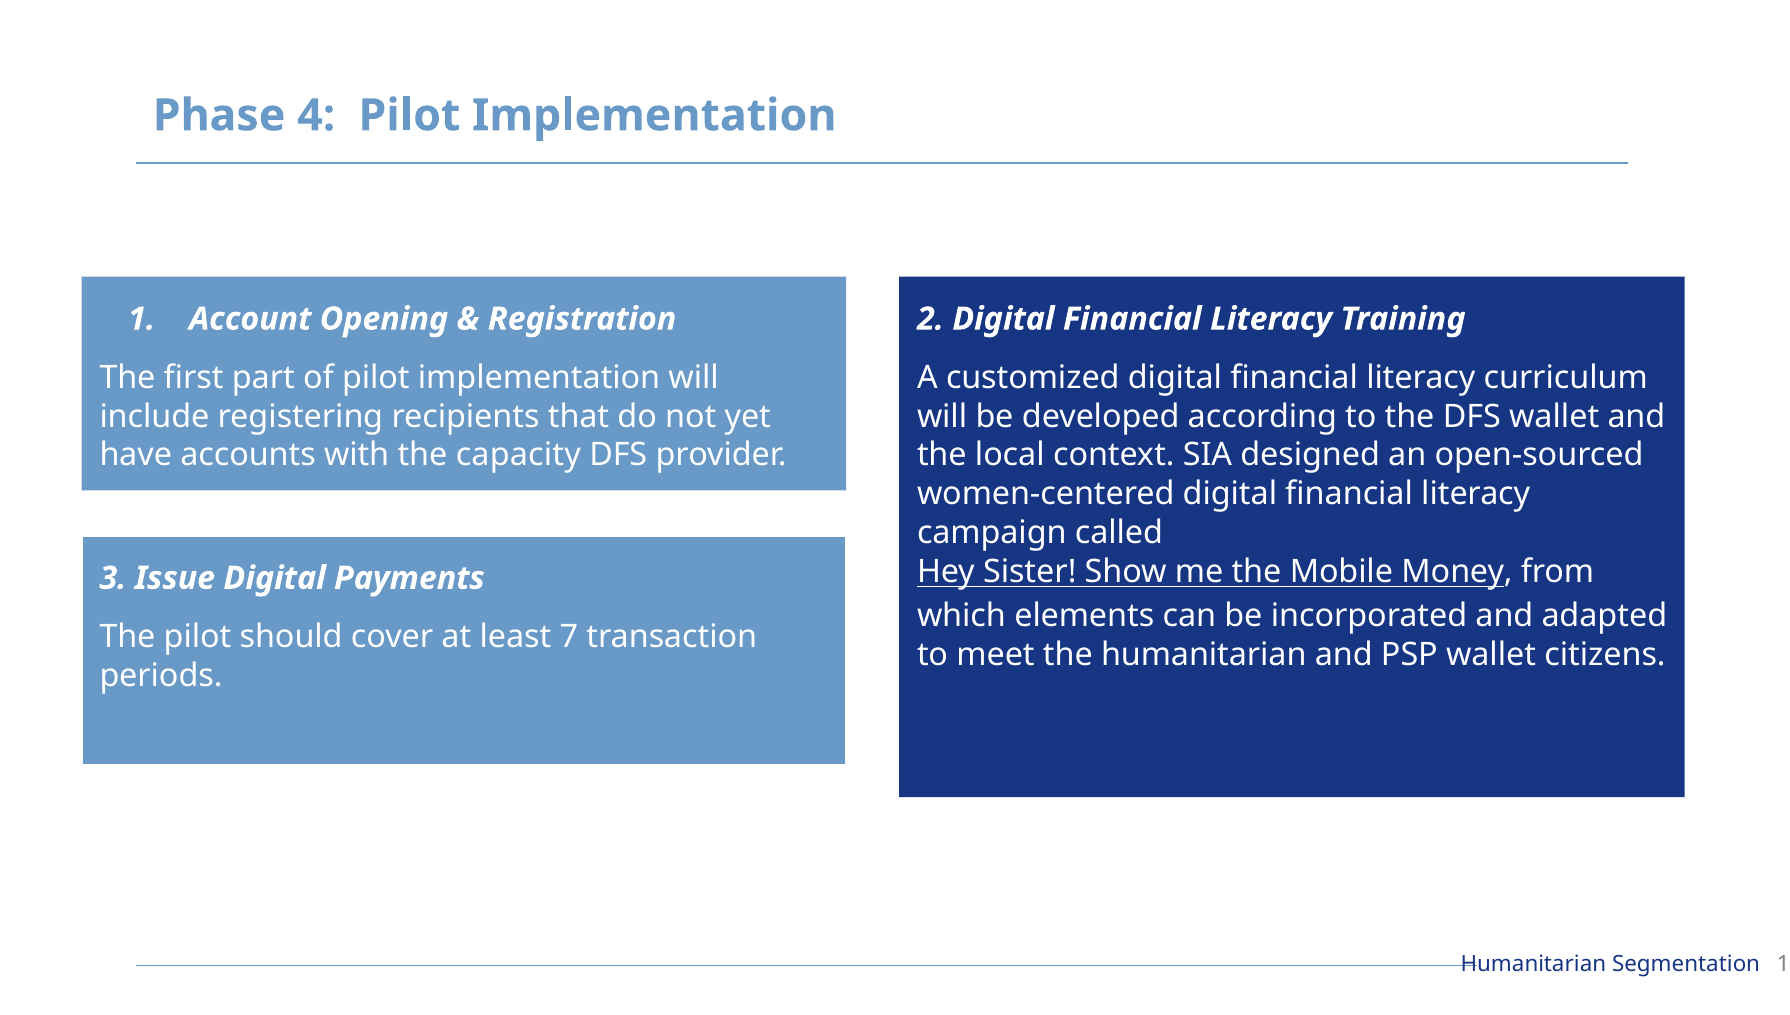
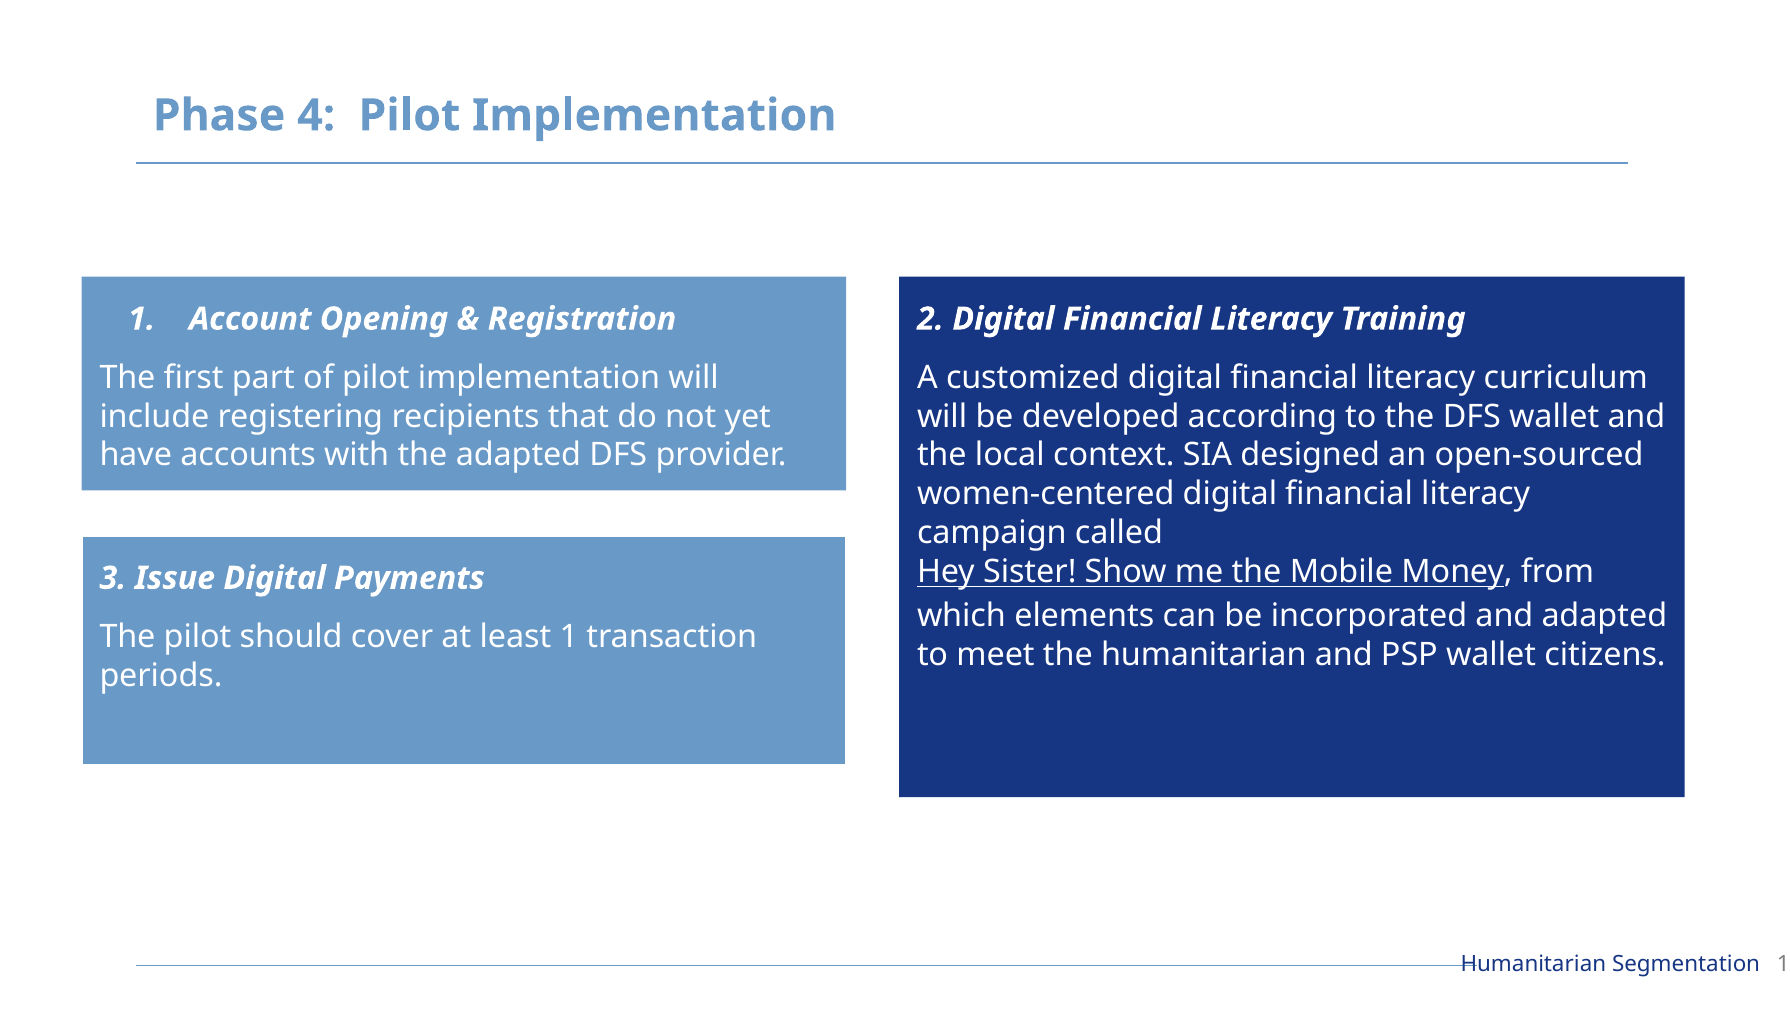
the capacity: capacity -> adapted
least 7: 7 -> 1
